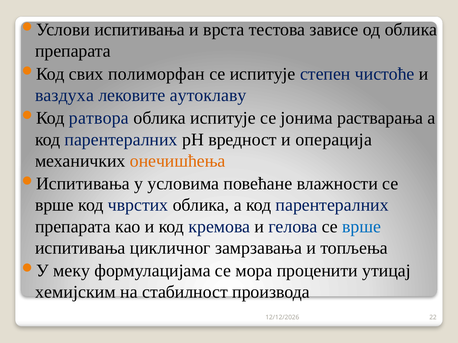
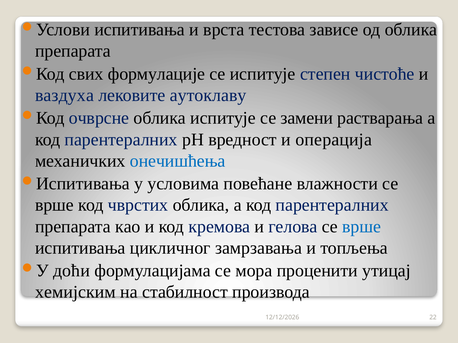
полиморфан: полиморфан -> формулације
ратвора: ратвора -> очврсне
јонима: јонима -> замени
онечишћења colour: orange -> blue
меку: меку -> доћи
